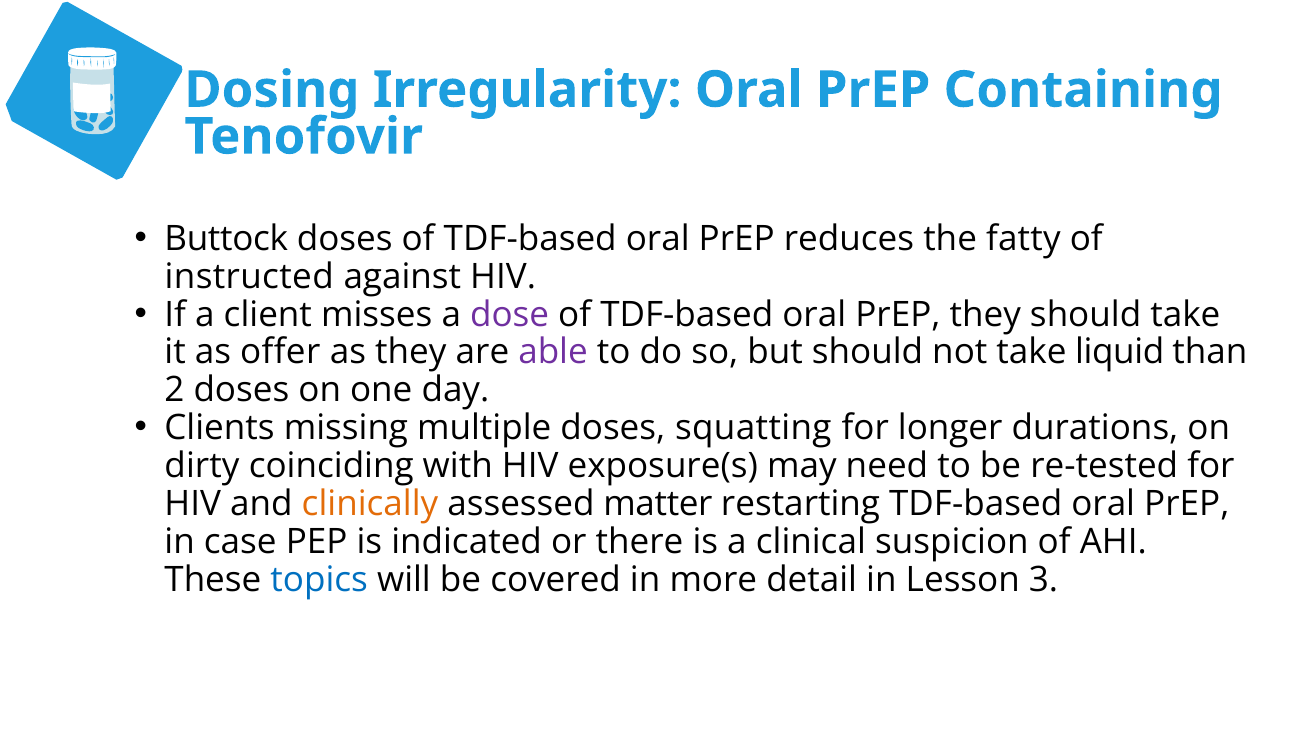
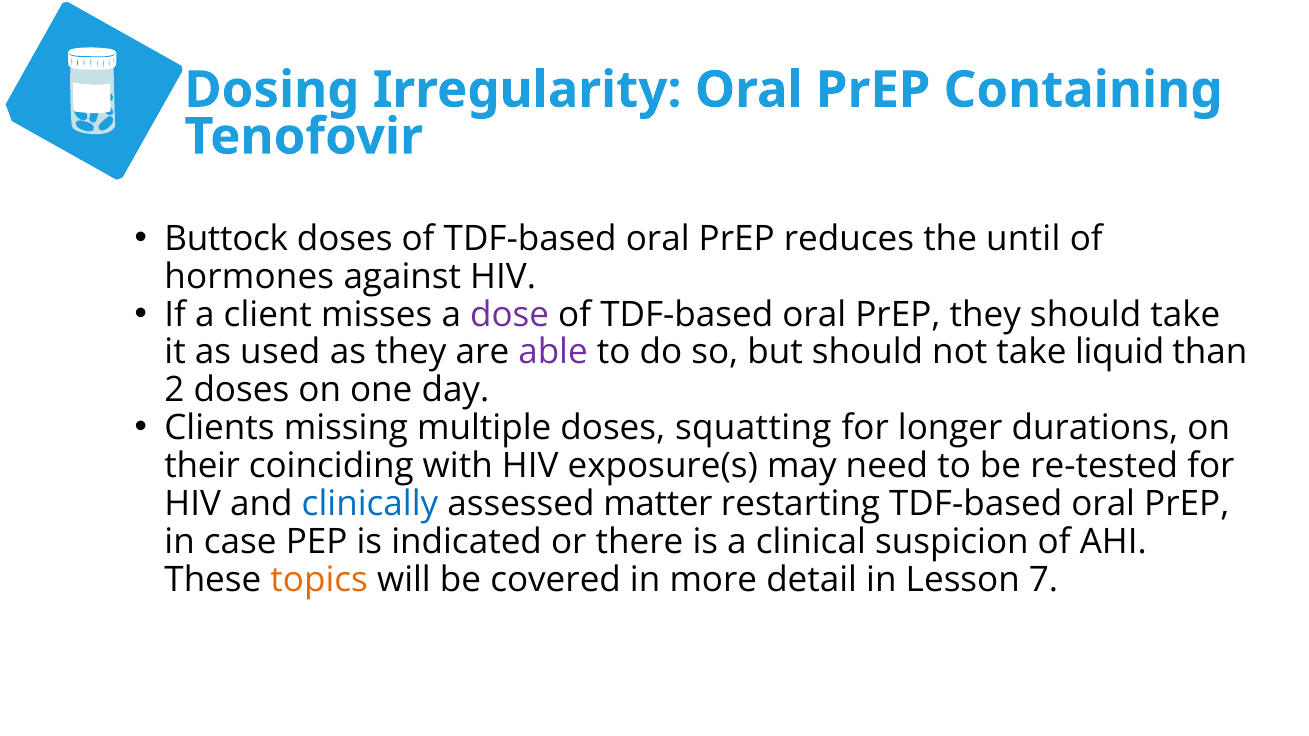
fatty: fatty -> until
instructed: instructed -> hormones
offer: offer -> used
dirty: dirty -> their
clinically colour: orange -> blue
topics colour: blue -> orange
3: 3 -> 7
